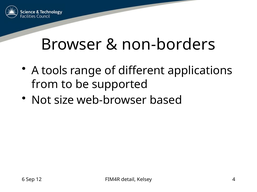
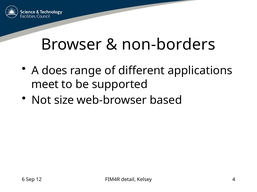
tools: tools -> does
from: from -> meet
